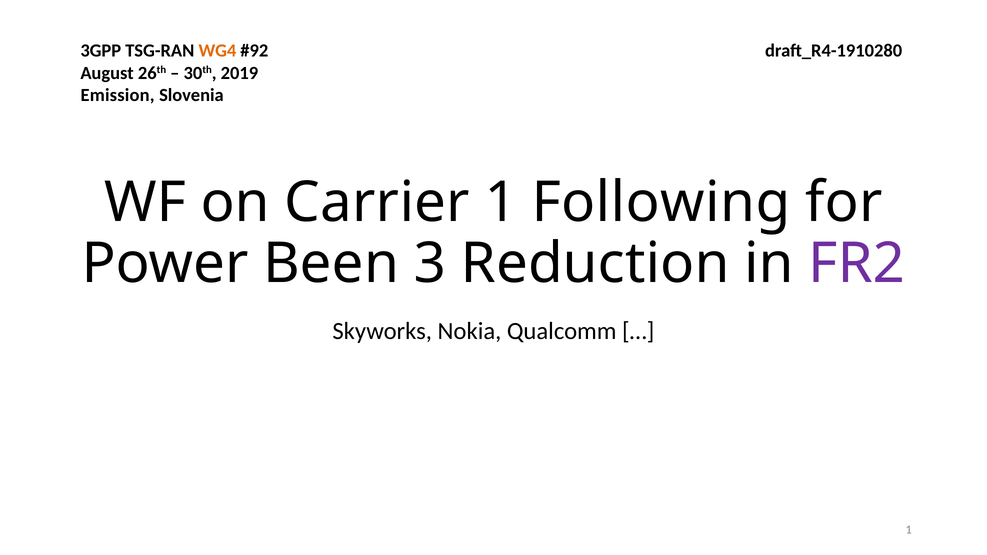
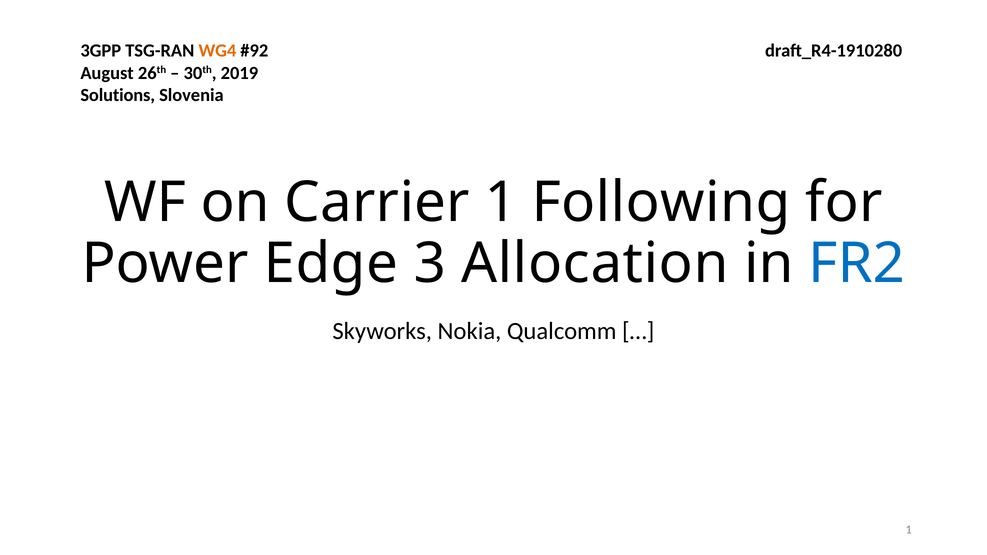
Emission: Emission -> Solutions
Been: Been -> Edge
Reduction: Reduction -> Allocation
FR2 colour: purple -> blue
